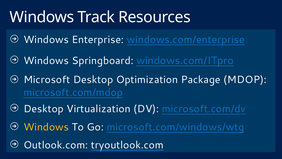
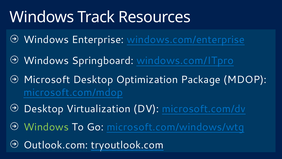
Windows at (46, 127) colour: yellow -> light green
